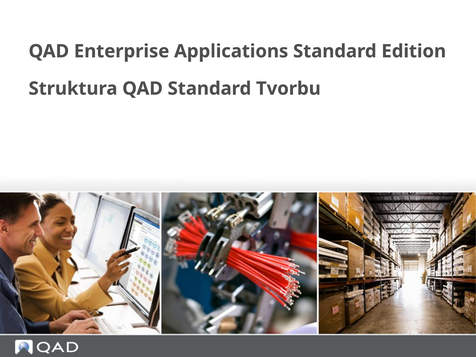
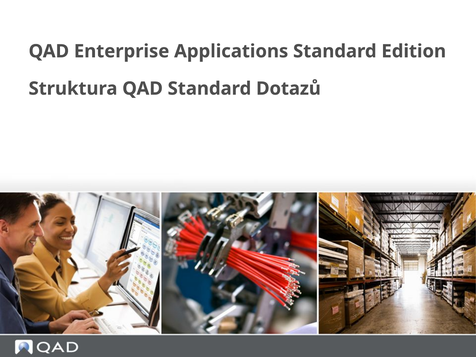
Tvorbu: Tvorbu -> Dotazů
